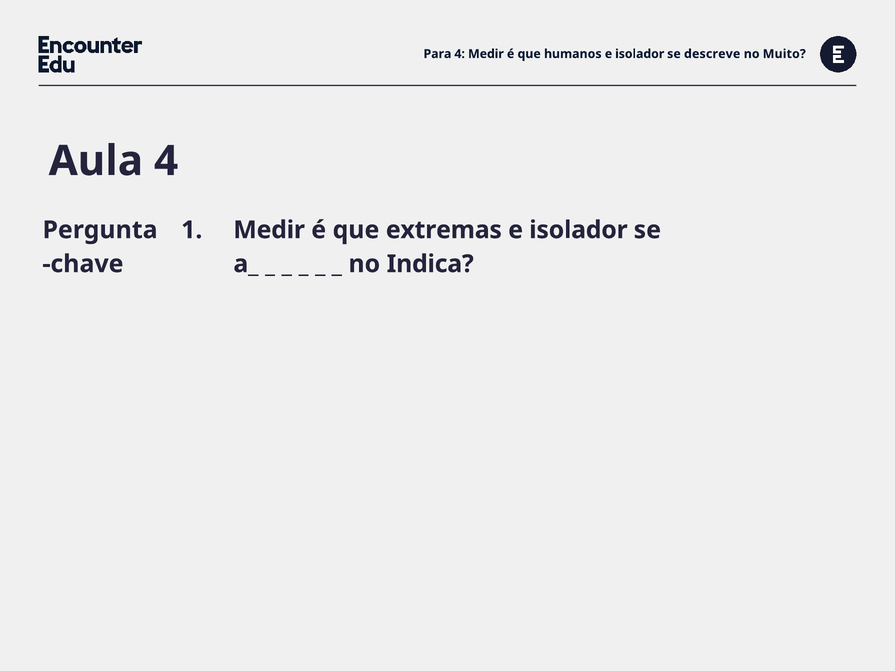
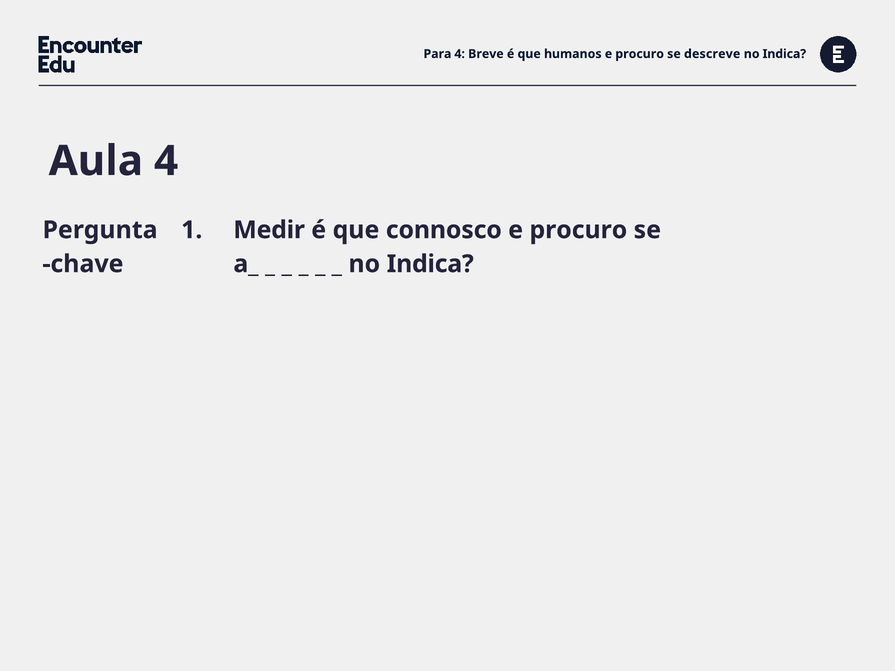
4 Medir: Medir -> Breve
humanos e isolador: isolador -> procuro
Muito at (784, 54): Muito -> Indica
extremas: extremas -> connosco
isolador at (578, 230): isolador -> procuro
